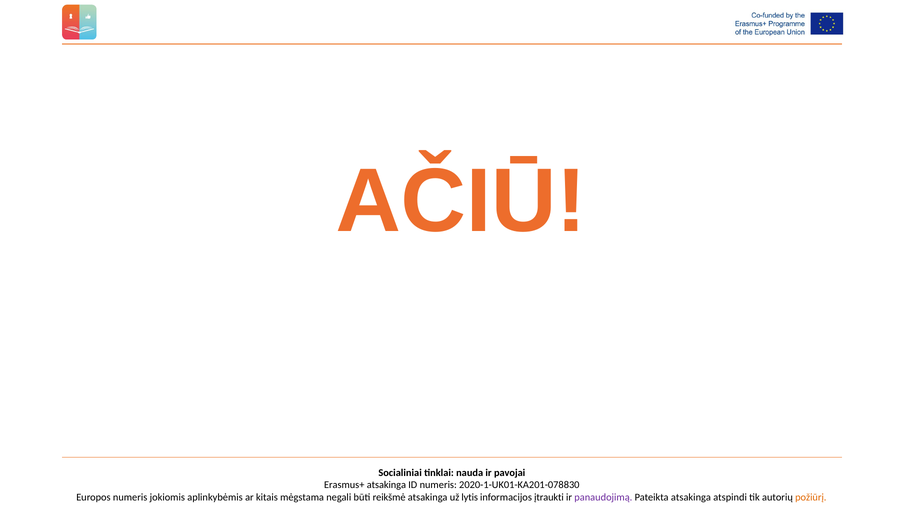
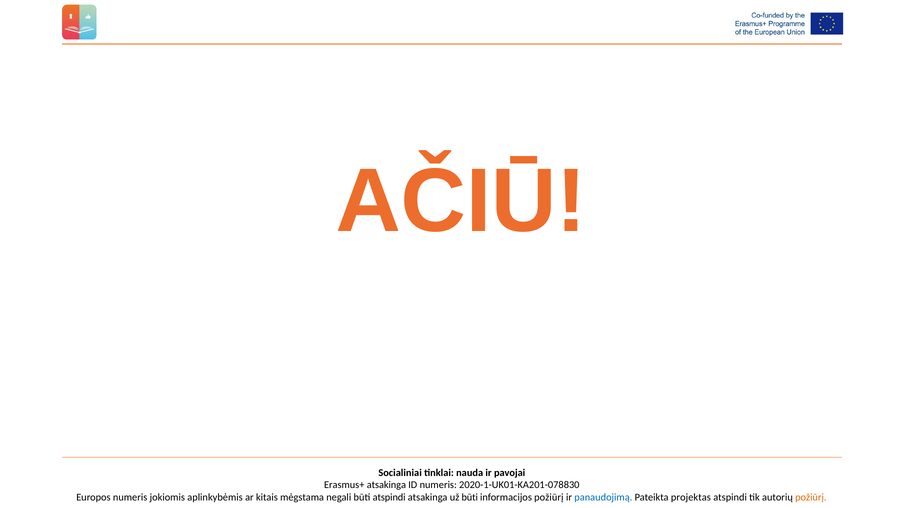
būti reikšmė: reikšmė -> atspindi
už lytis: lytis -> būti
informacijos įtraukti: įtraukti -> požiūrį
panaudojimą colour: purple -> blue
Pateikta atsakinga: atsakinga -> projektas
